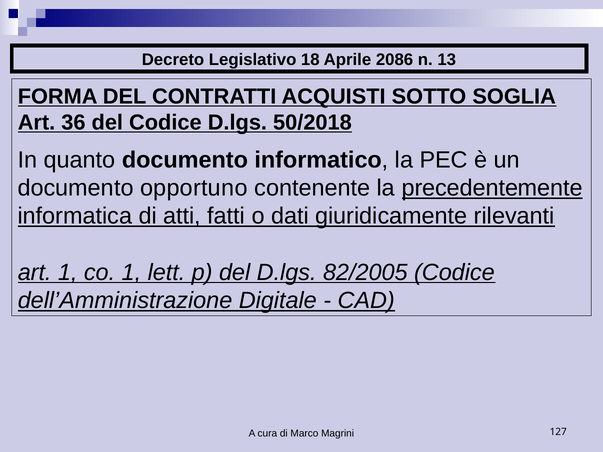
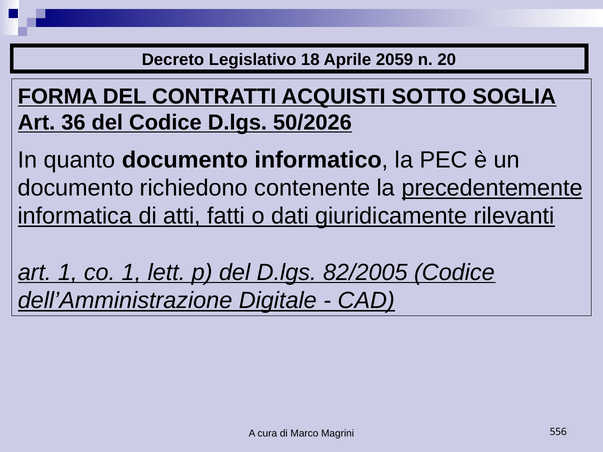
2086: 2086 -> 2059
13: 13 -> 20
50/2018: 50/2018 -> 50/2026
opportuno: opportuno -> richiedono
127: 127 -> 556
